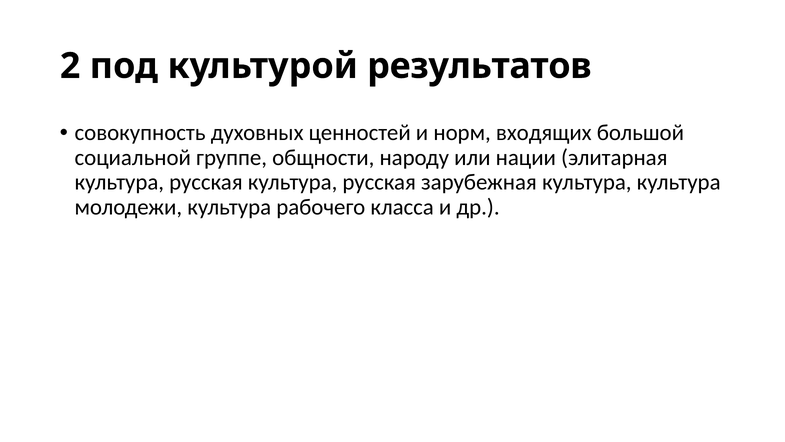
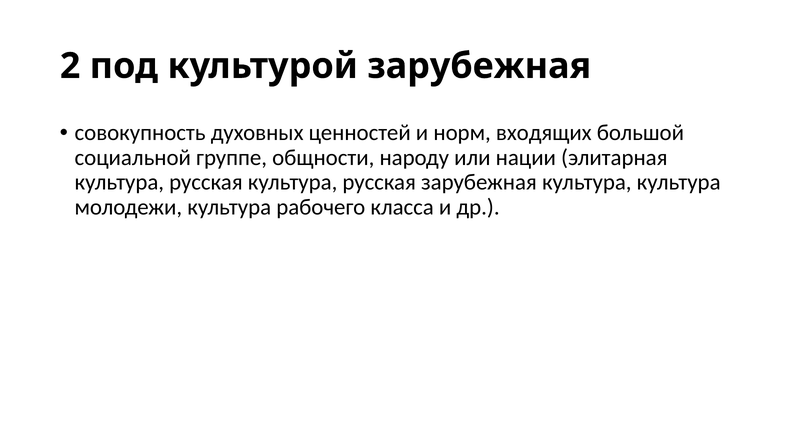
культурой результатов: результатов -> зарубежная
